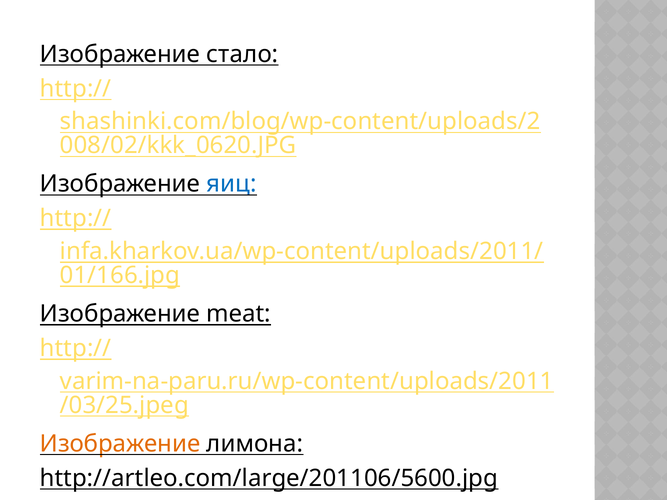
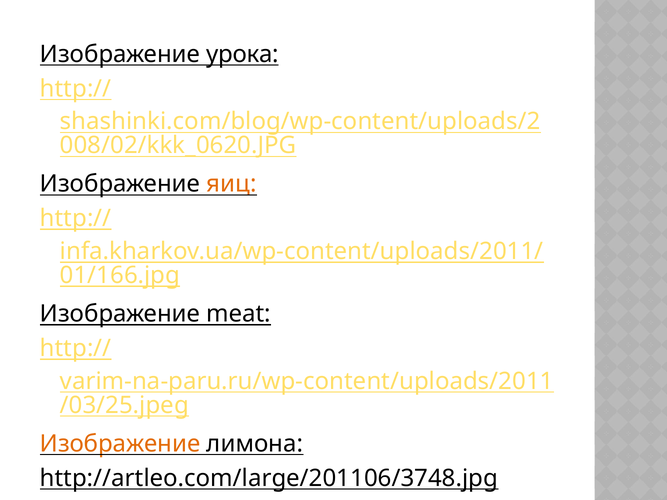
стало: стало -> урока
яиц colour: blue -> orange
http://artleo.com/large/201106/5600.jpg: http://artleo.com/large/201106/5600.jpg -> http://artleo.com/large/201106/3748.jpg
